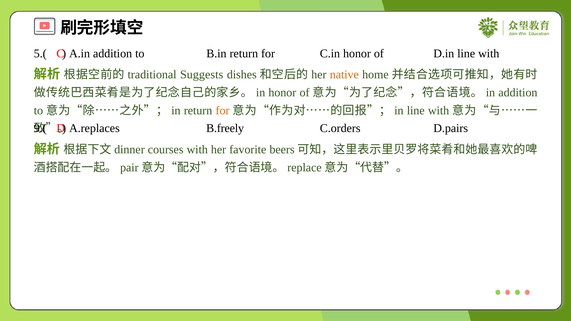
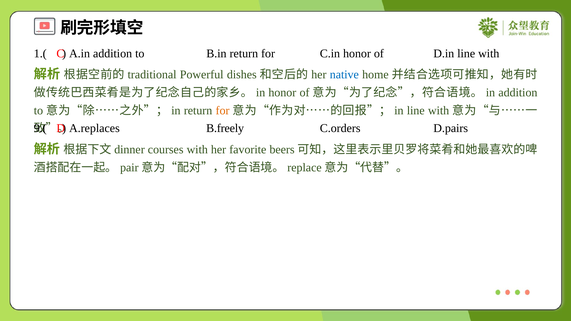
5.(: 5.( -> 1.(
Suggests: Suggests -> Powerful
native colour: orange -> blue
